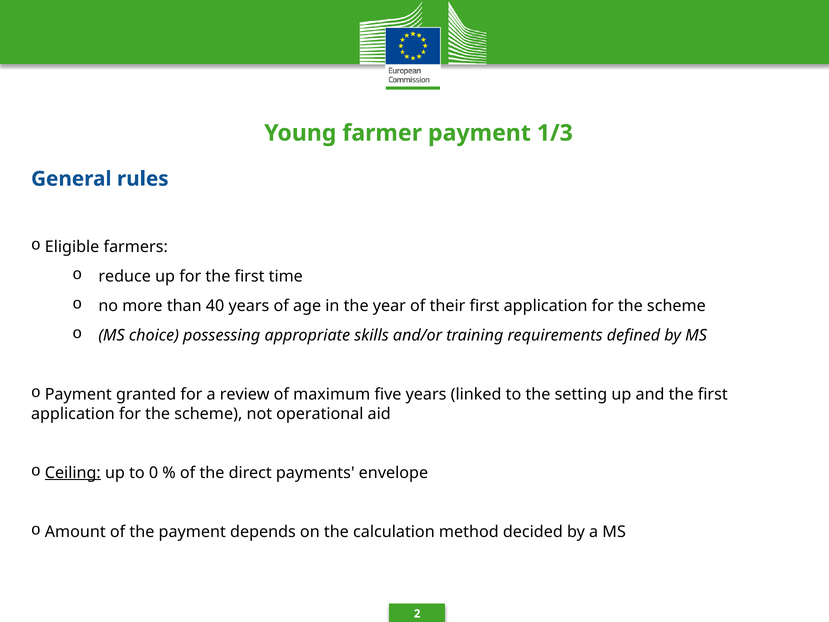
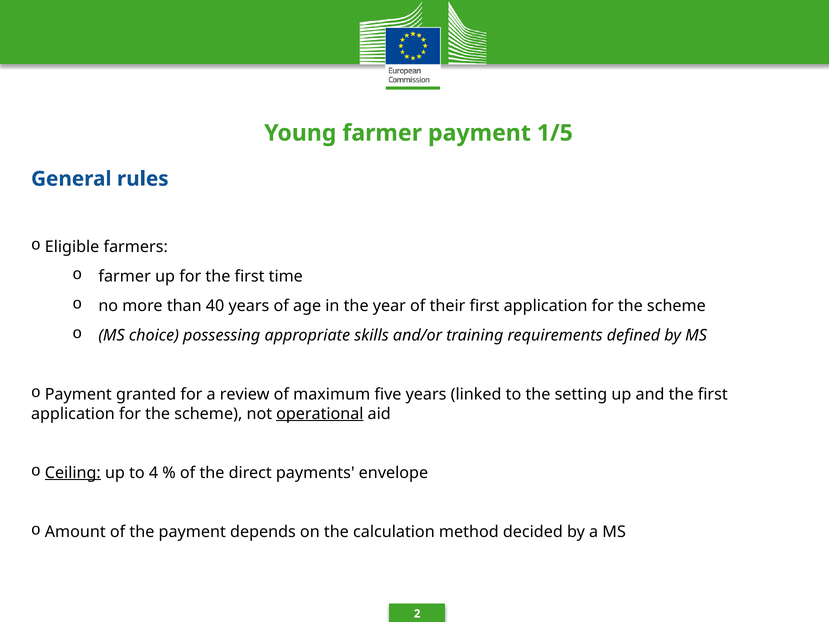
1/3: 1/3 -> 1/5
reduce at (125, 276): reduce -> farmer
operational underline: none -> present
0: 0 -> 4
